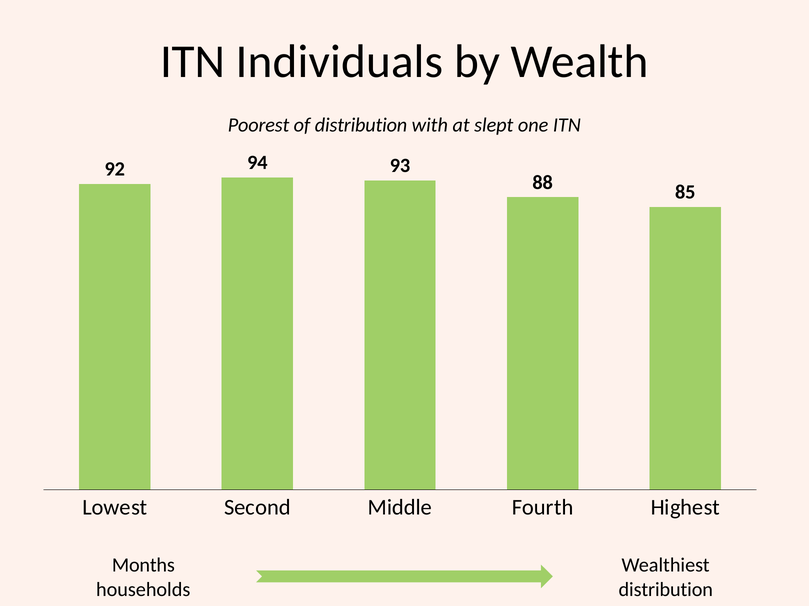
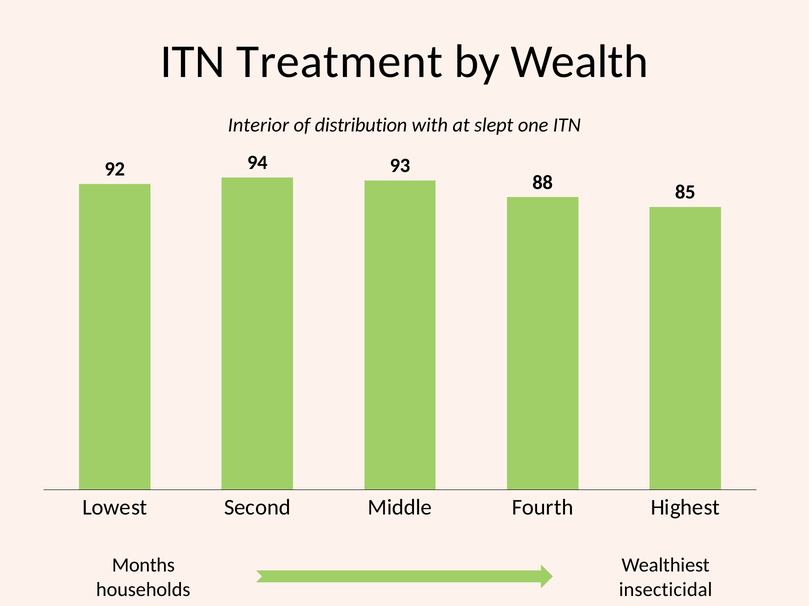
Individuals: Individuals -> Treatment
Poorest: Poorest -> Interior
distribution at (666, 590): distribution -> insecticidal
